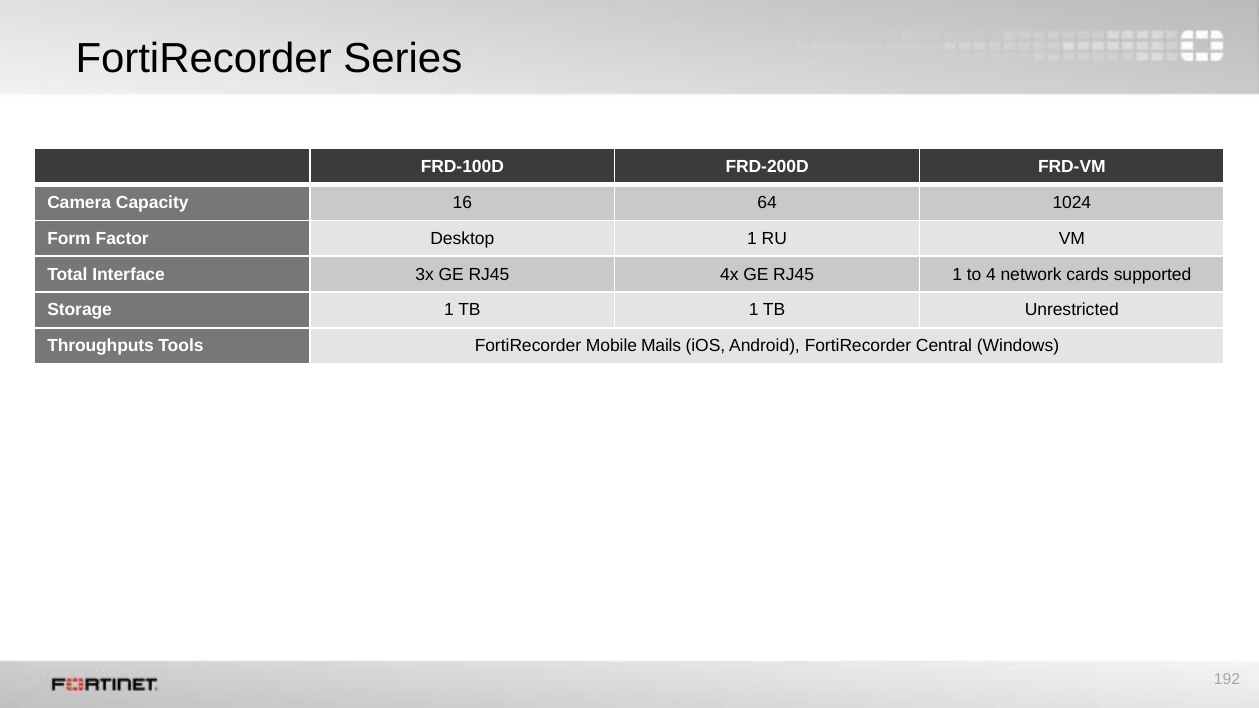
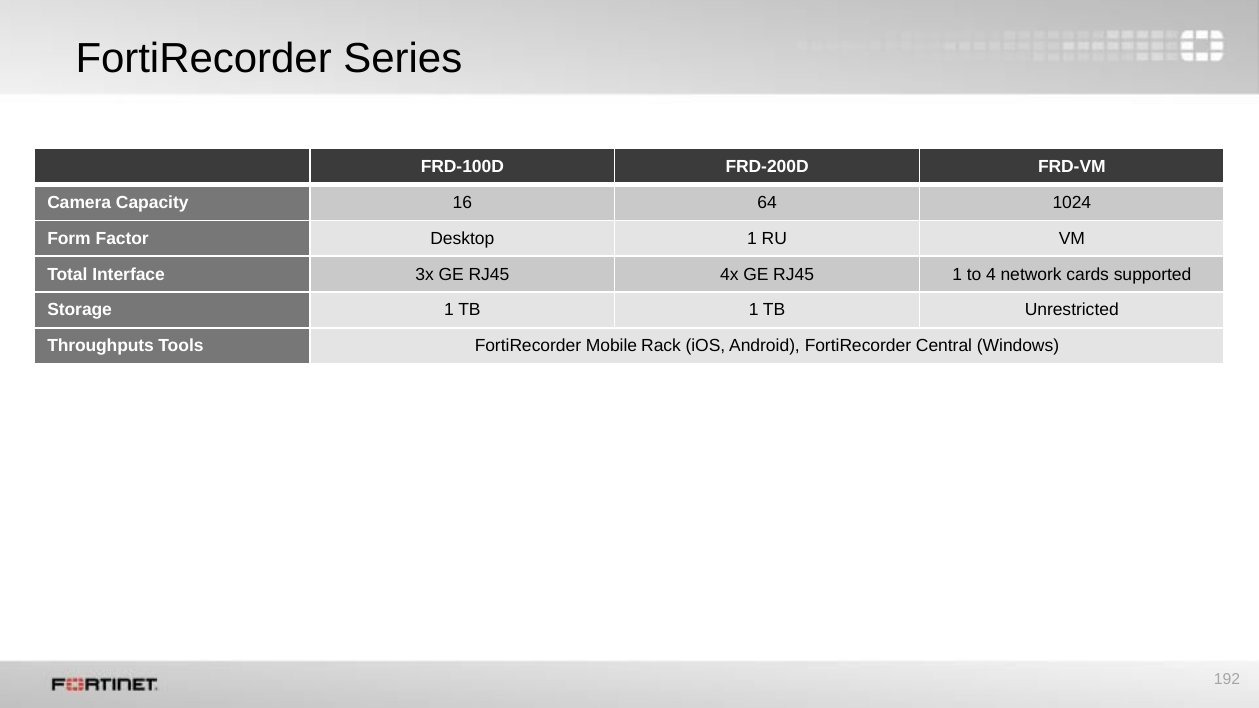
Mails: Mails -> Rack
